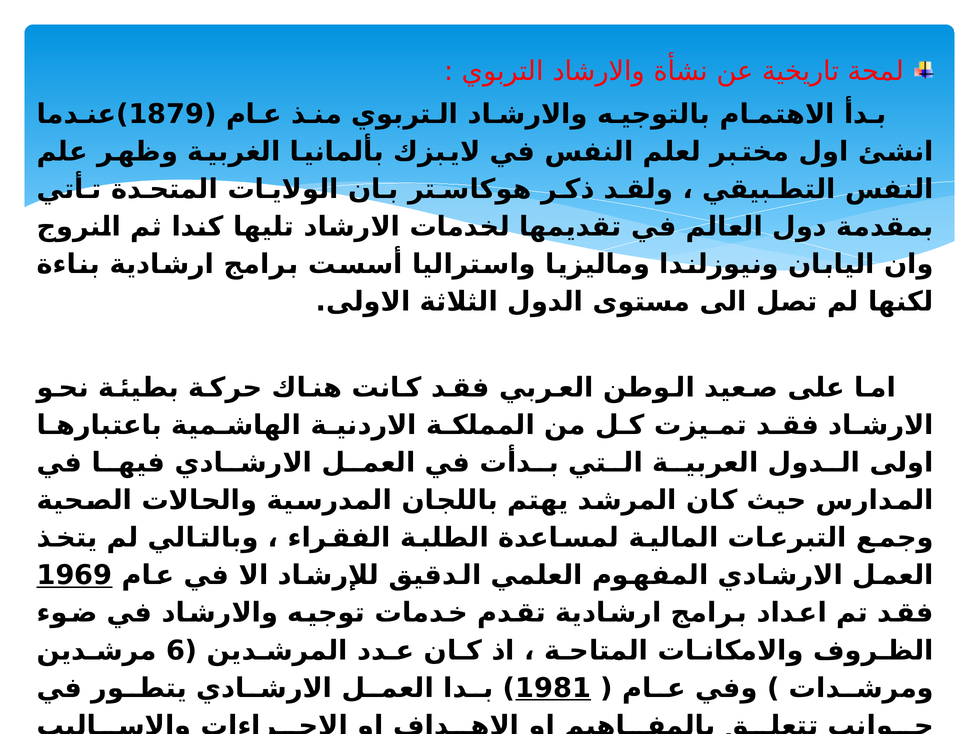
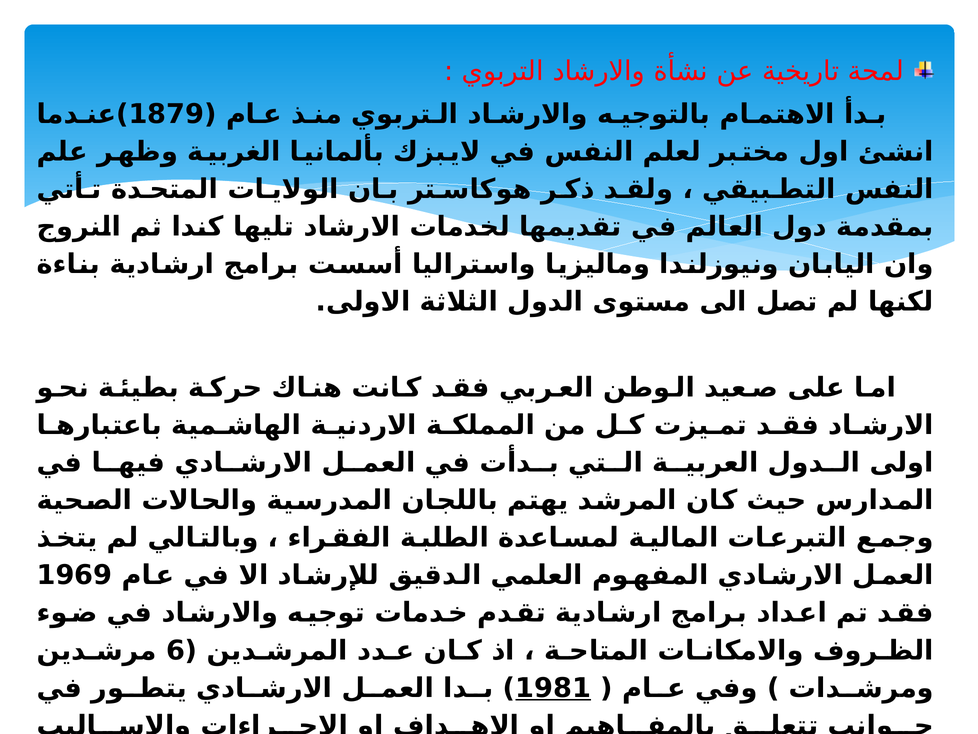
1969 underline: present -> none
